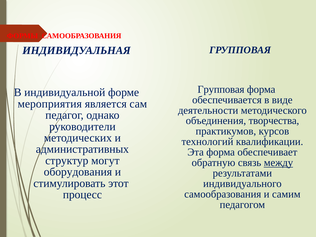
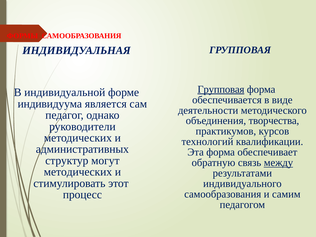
Групповая at (221, 89) underline: none -> present
мероприятия: мероприятия -> индивидуума
оборудования at (78, 172): оборудования -> методических
